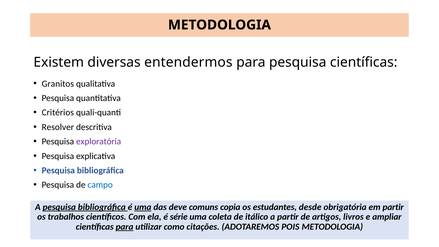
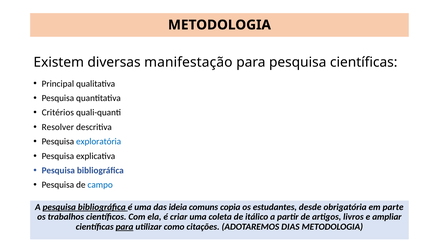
entendermos: entendermos -> manifestação
Granitos: Granitos -> Principal
exploratória colour: purple -> blue
uma at (143, 207) underline: present -> none
deve: deve -> ideia
em partir: partir -> parte
série: série -> criar
POIS: POIS -> DIAS
